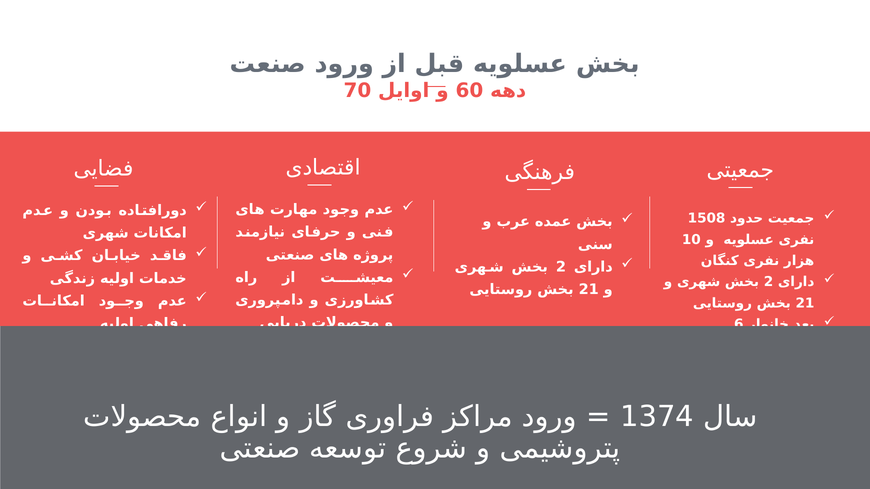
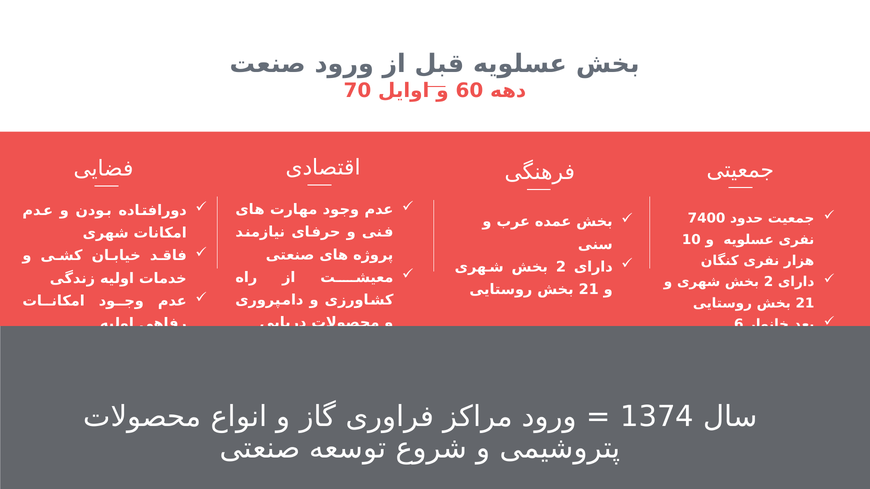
1508: 1508 -> 7400
